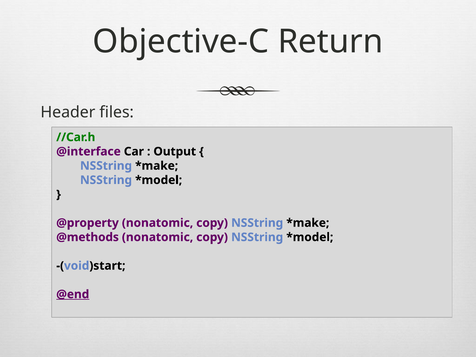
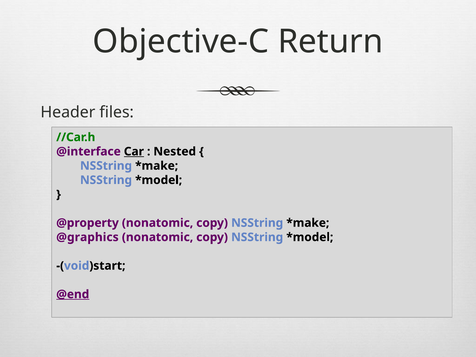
Car underline: none -> present
Output: Output -> Nested
@methods: @methods -> @graphics
